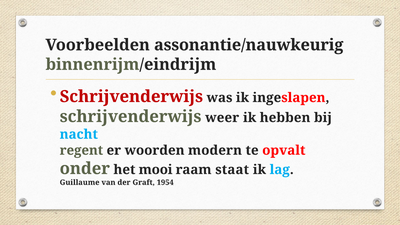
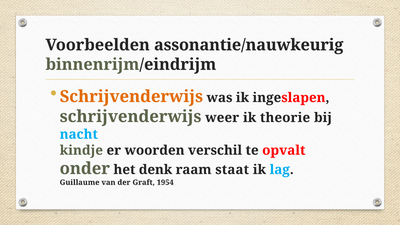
Schrijvenderwijs at (131, 97) colour: red -> orange
hebben: hebben -> theorie
regent: regent -> kindje
modern: modern -> verschil
mooi: mooi -> denk
